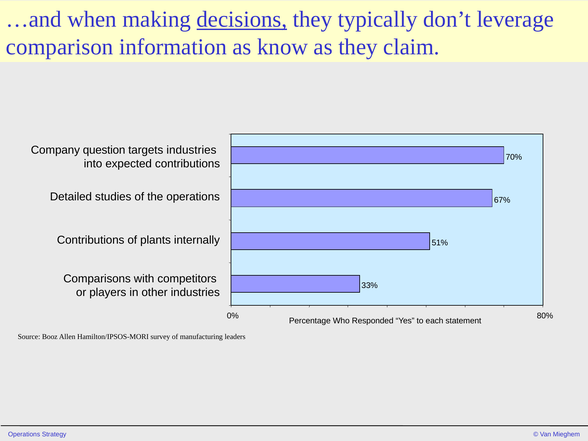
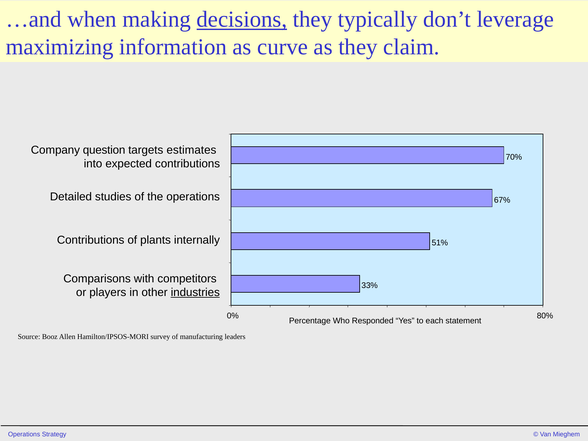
comparison: comparison -> maximizing
know: know -> curve
targets industries: industries -> estimates
industries at (195, 292) underline: none -> present
